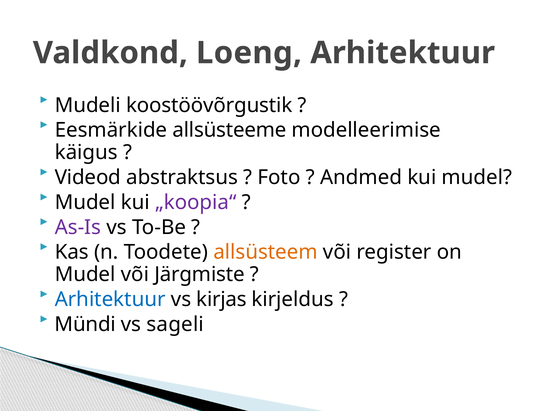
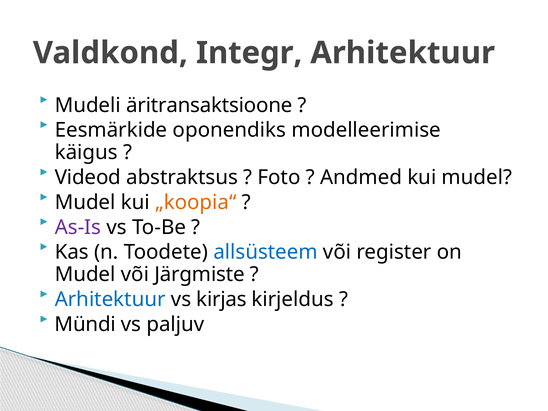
Loeng: Loeng -> Integr
koostöövõrgustik: koostöövõrgustik -> äritransaktsioone
allsüsteeme: allsüsteeme -> oponendiks
„koopia“ colour: purple -> orange
allsüsteem colour: orange -> blue
sageli: sageli -> paljuv
